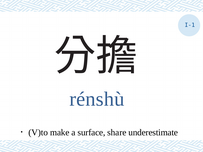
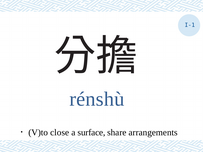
make: make -> close
underestimate: underestimate -> arrangements
